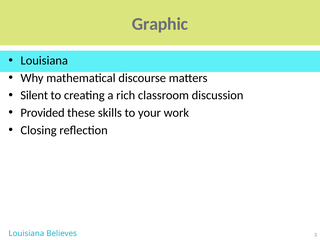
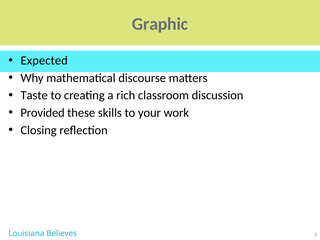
Louisiana at (44, 61): Louisiana -> Expected
Silent: Silent -> Taste
